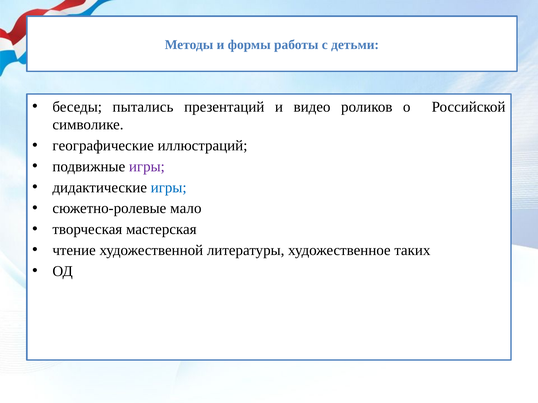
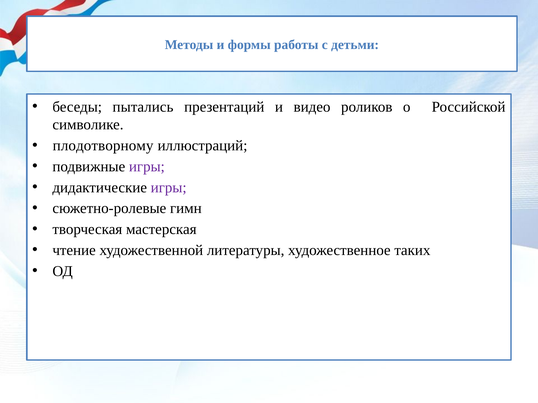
географические: географические -> плодотворному
игры at (169, 188) colour: blue -> purple
мало: мало -> гимн
